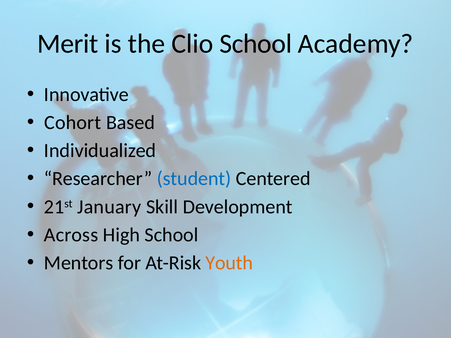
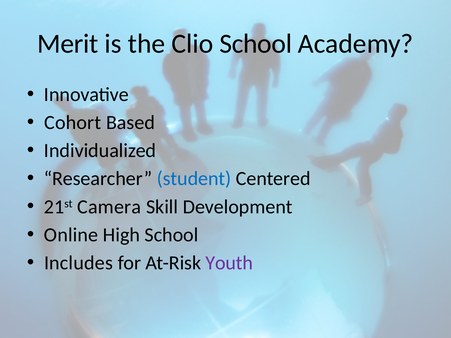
January: January -> Camera
Across: Across -> Online
Mentors: Mentors -> Includes
Youth colour: orange -> purple
